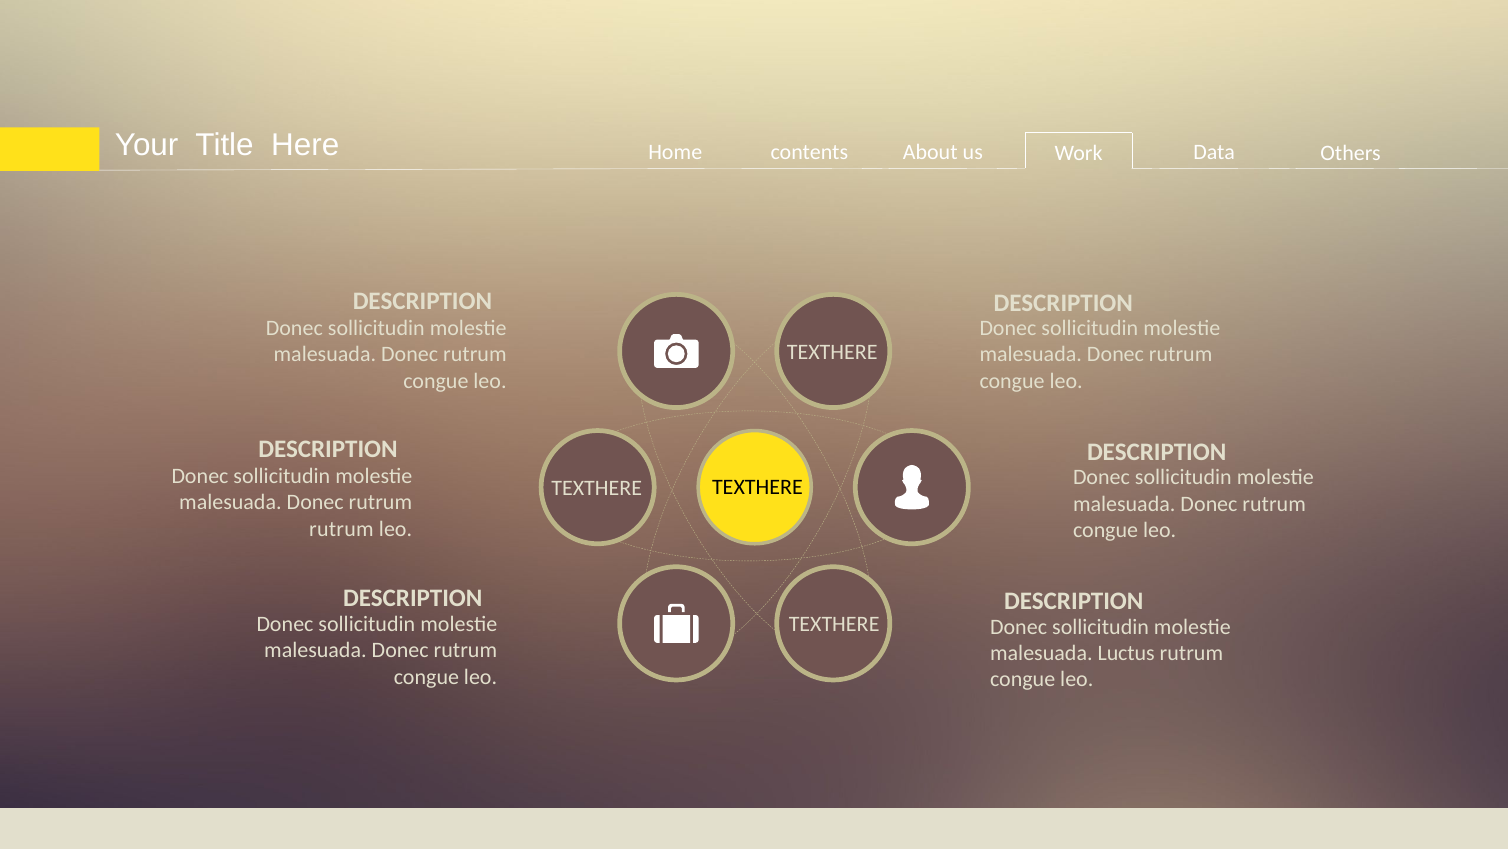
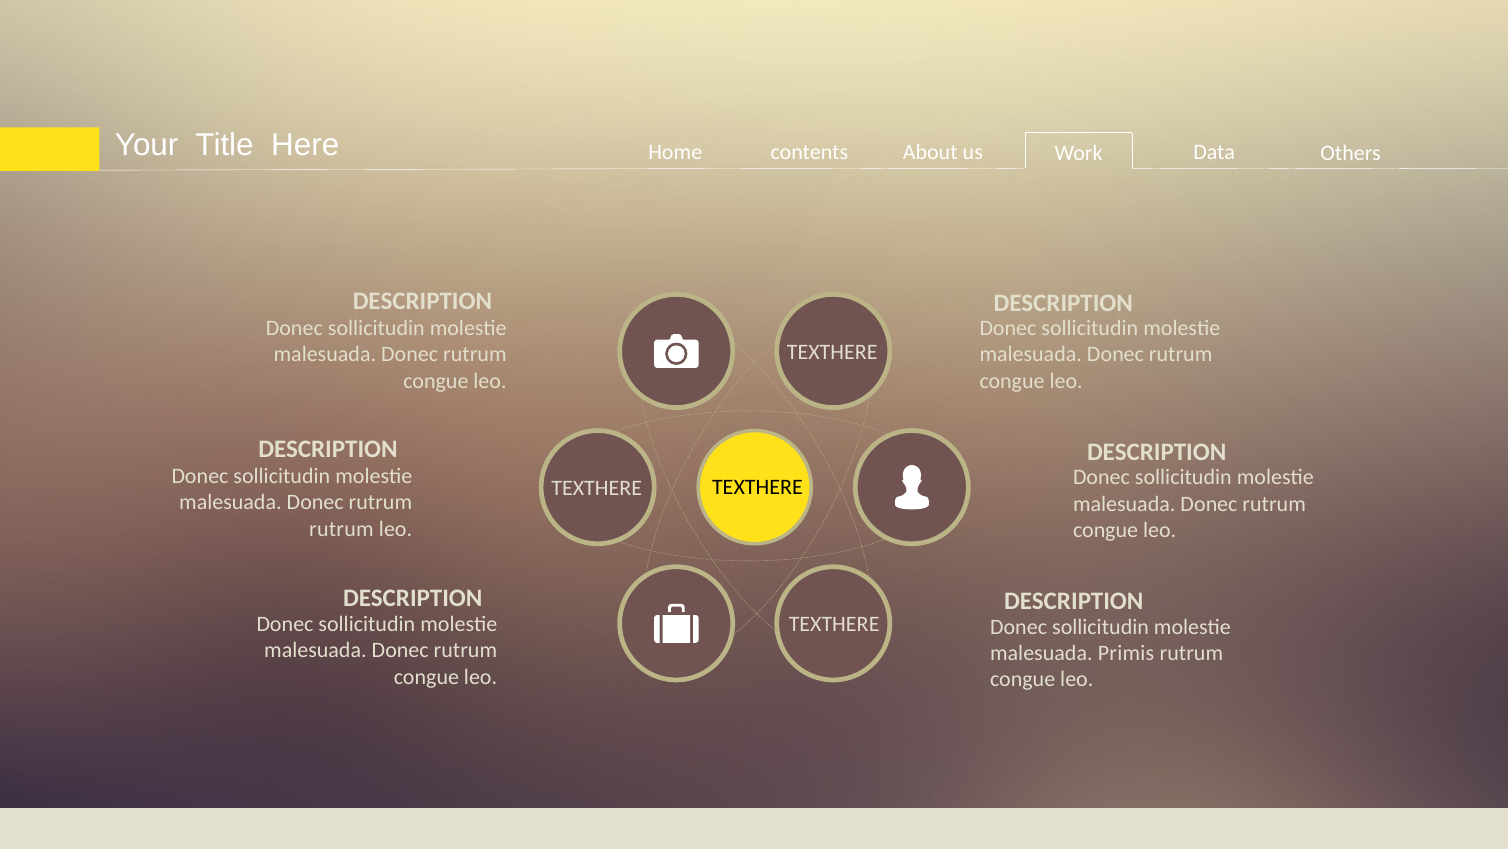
Luctus: Luctus -> Primis
